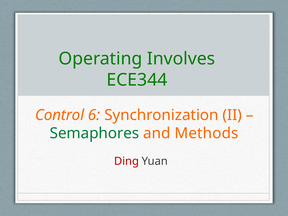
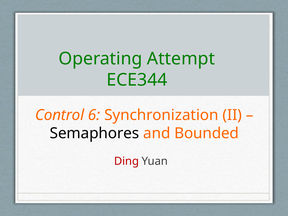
Involves: Involves -> Attempt
Semaphores colour: green -> black
Methods: Methods -> Bounded
